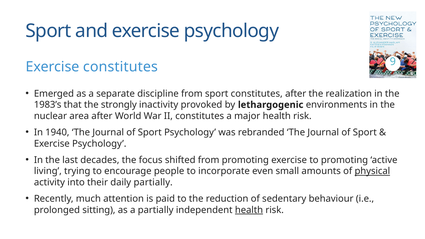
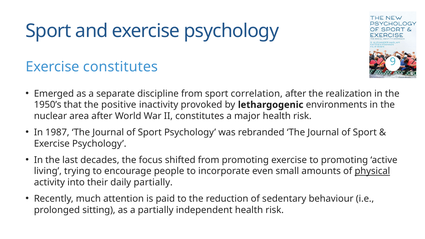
sport constitutes: constitutes -> correlation
1983’s: 1983’s -> 1950’s
strongly: strongly -> positive
1940: 1940 -> 1987
health at (249, 210) underline: present -> none
